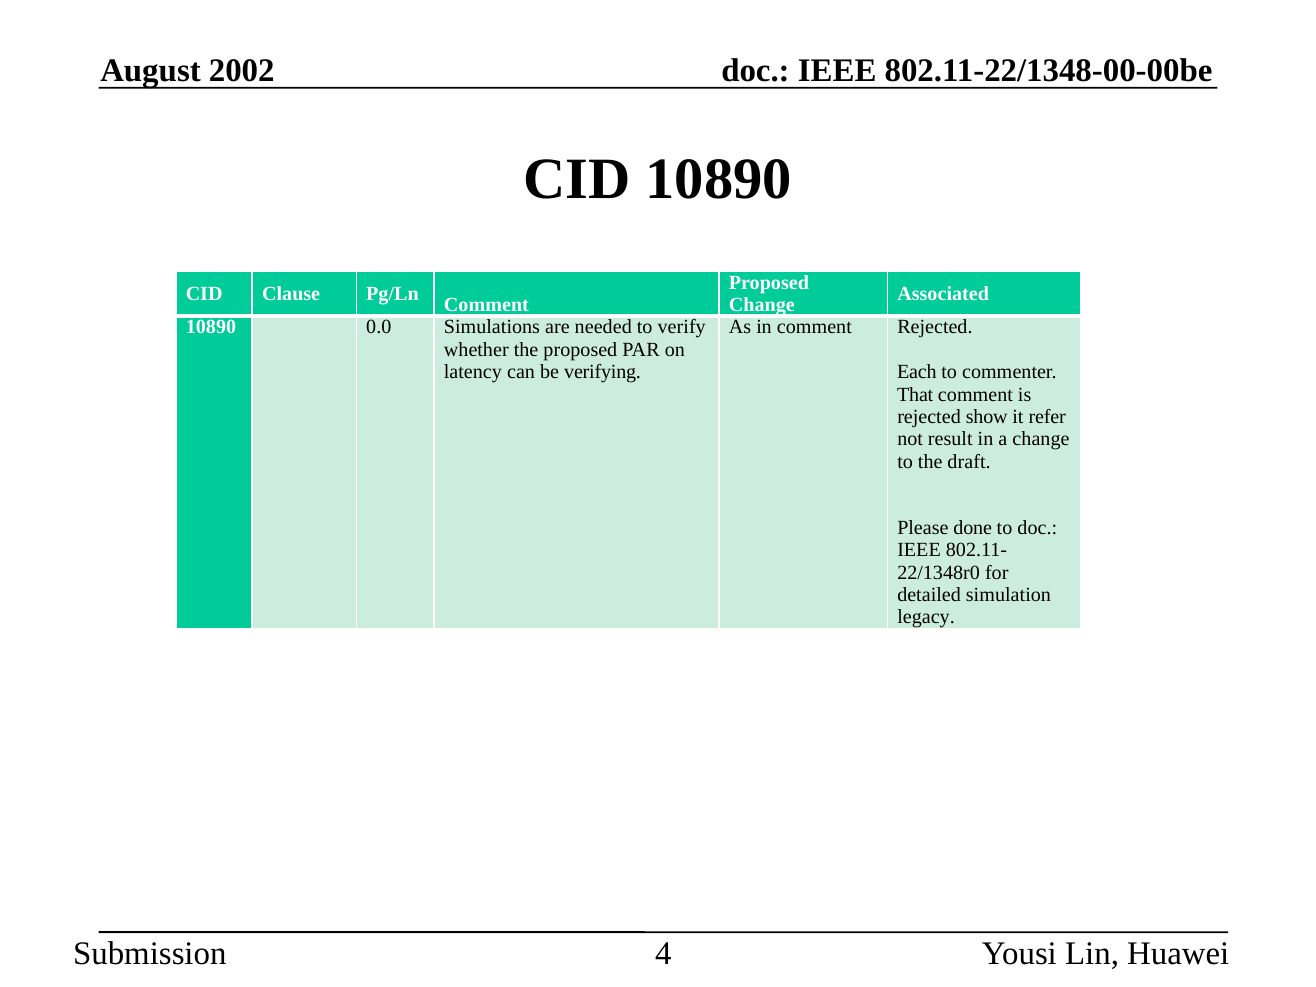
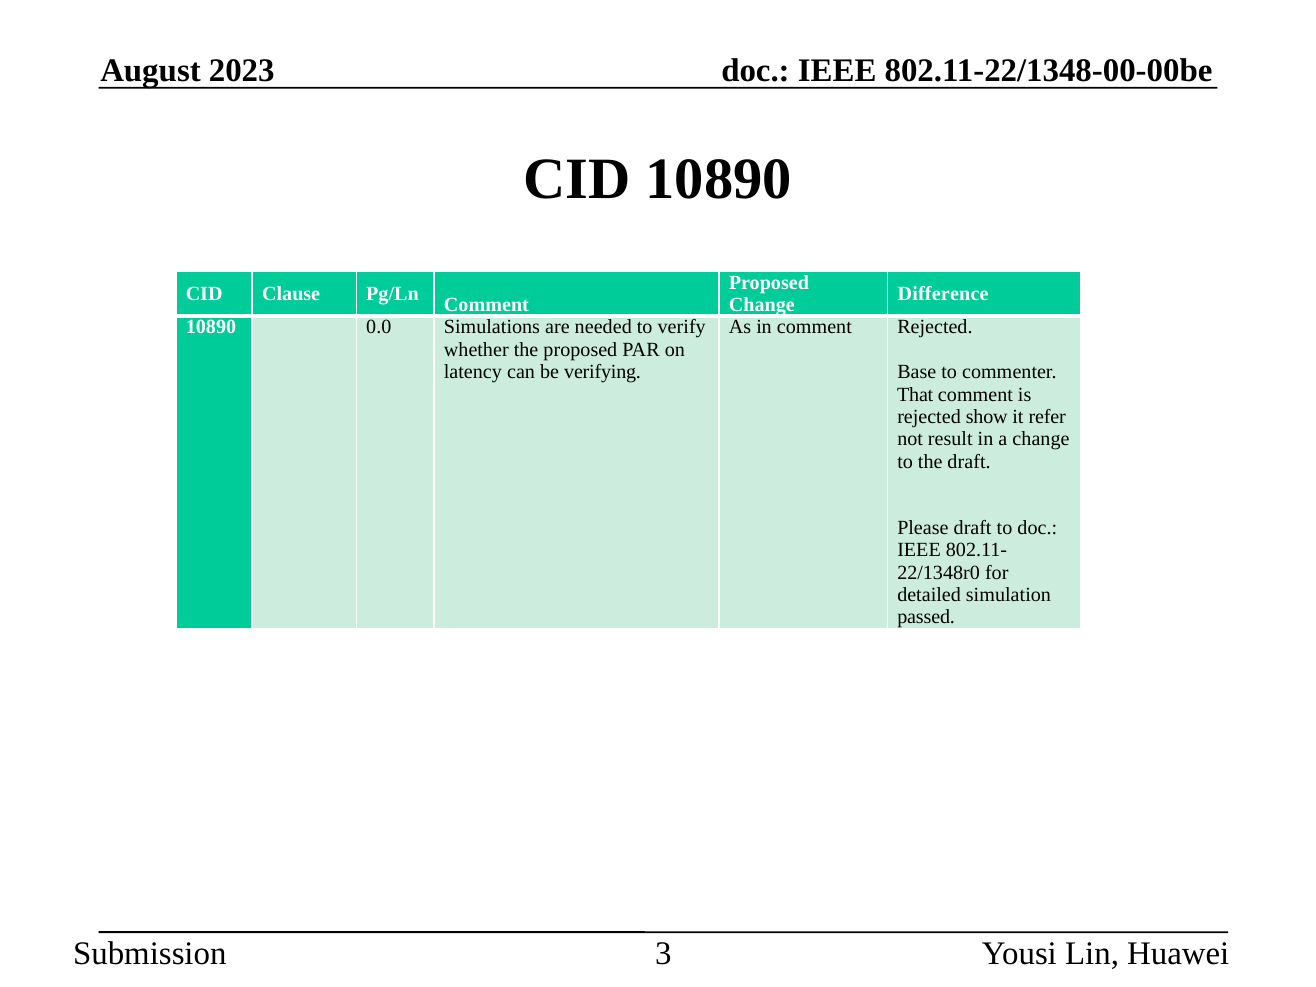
2002: 2002 -> 2023
Associated: Associated -> Difference
Each: Each -> Base
Please done: done -> draft
legacy: legacy -> passed
4: 4 -> 3
